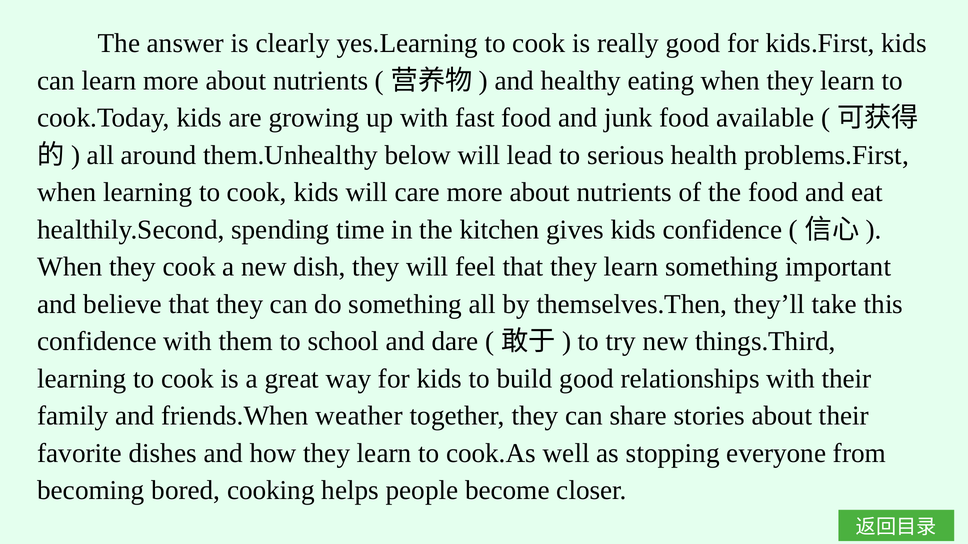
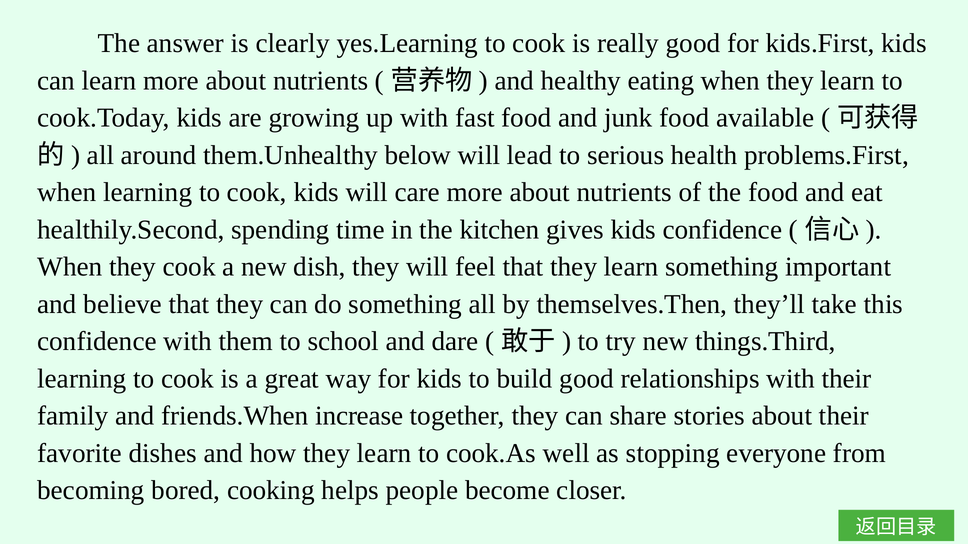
weather: weather -> increase
